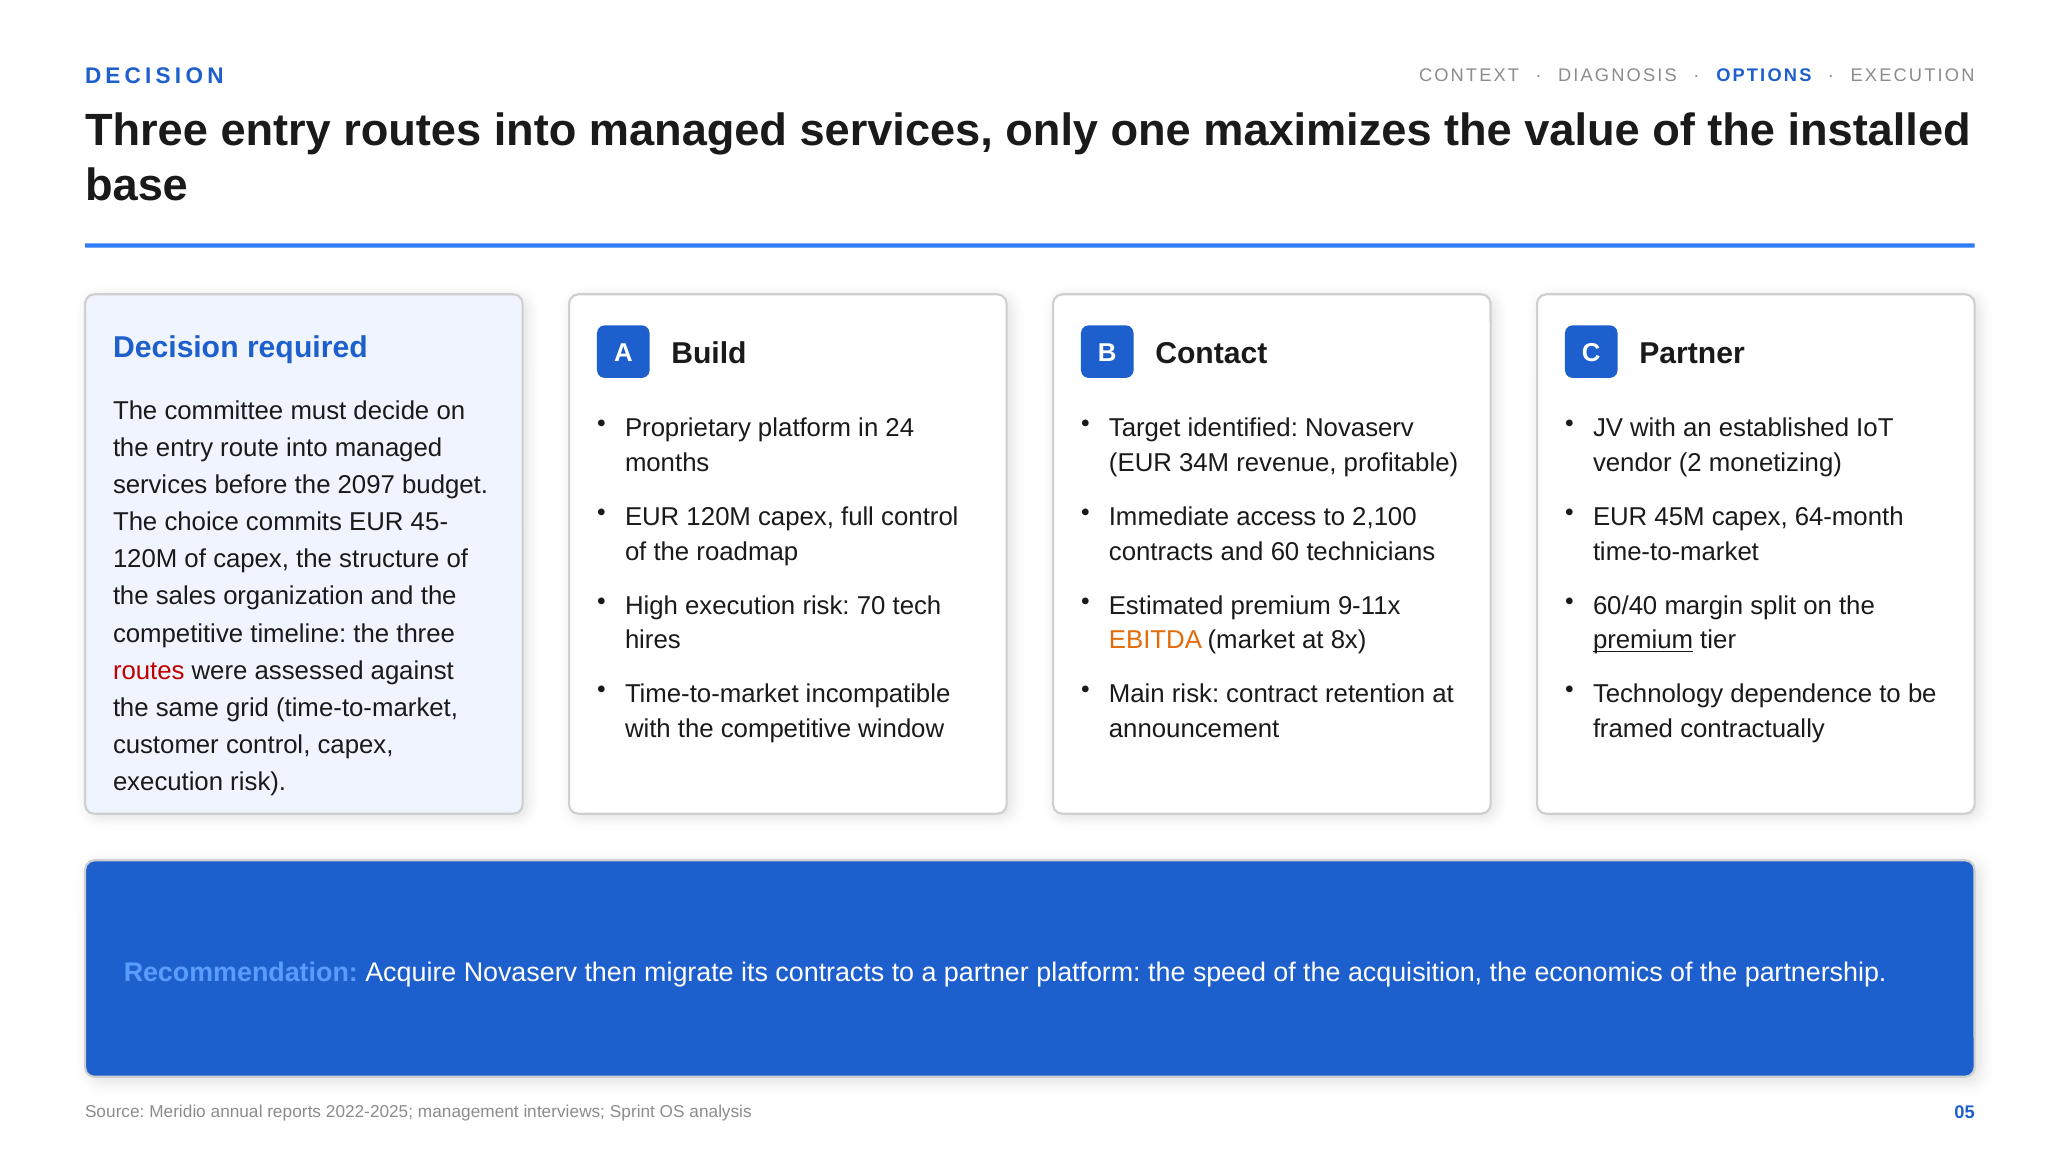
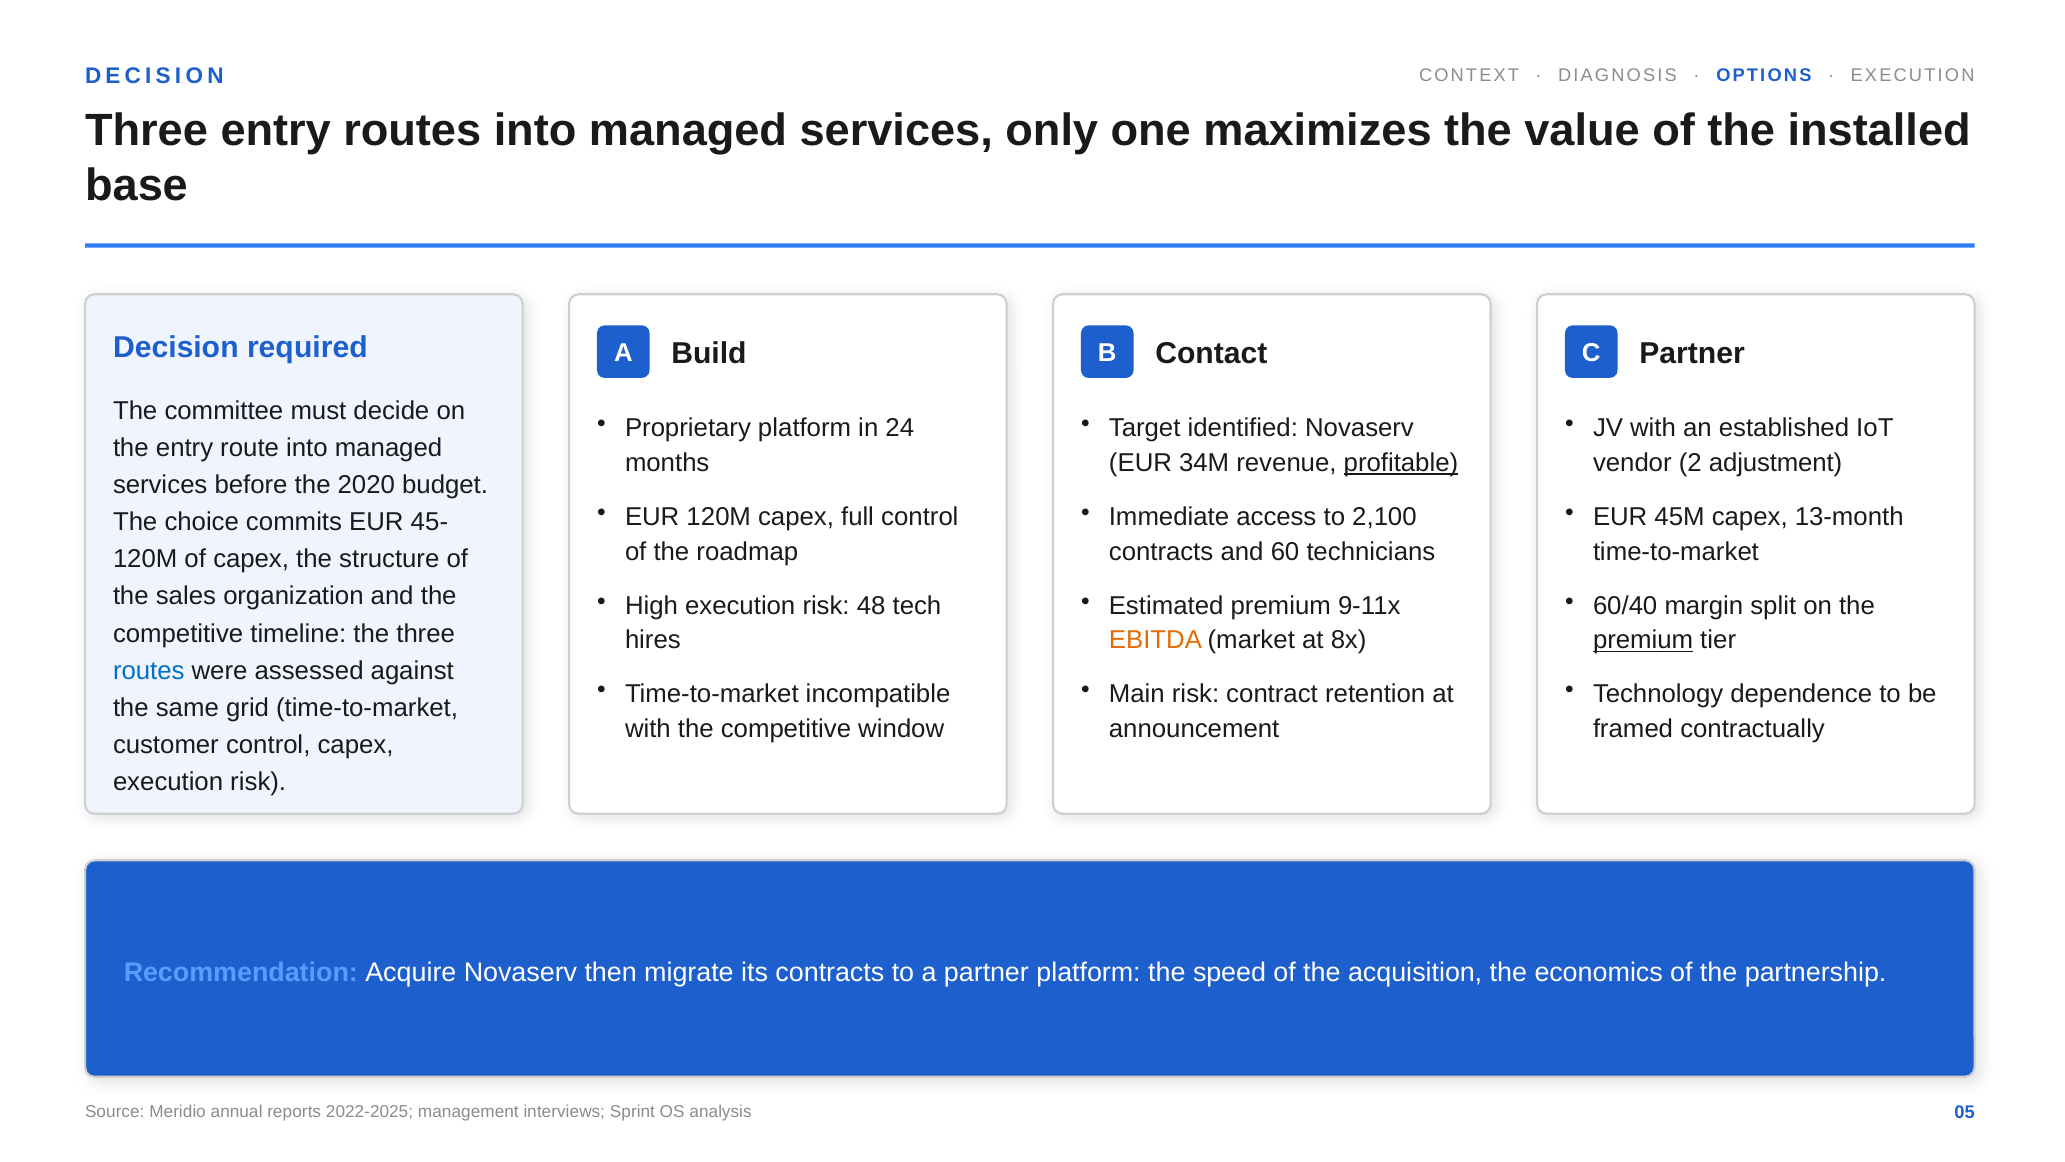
profitable underline: none -> present
monetizing: monetizing -> adjustment
2097: 2097 -> 2020
64-month: 64-month -> 13-month
70: 70 -> 48
routes at (149, 670) colour: red -> blue
